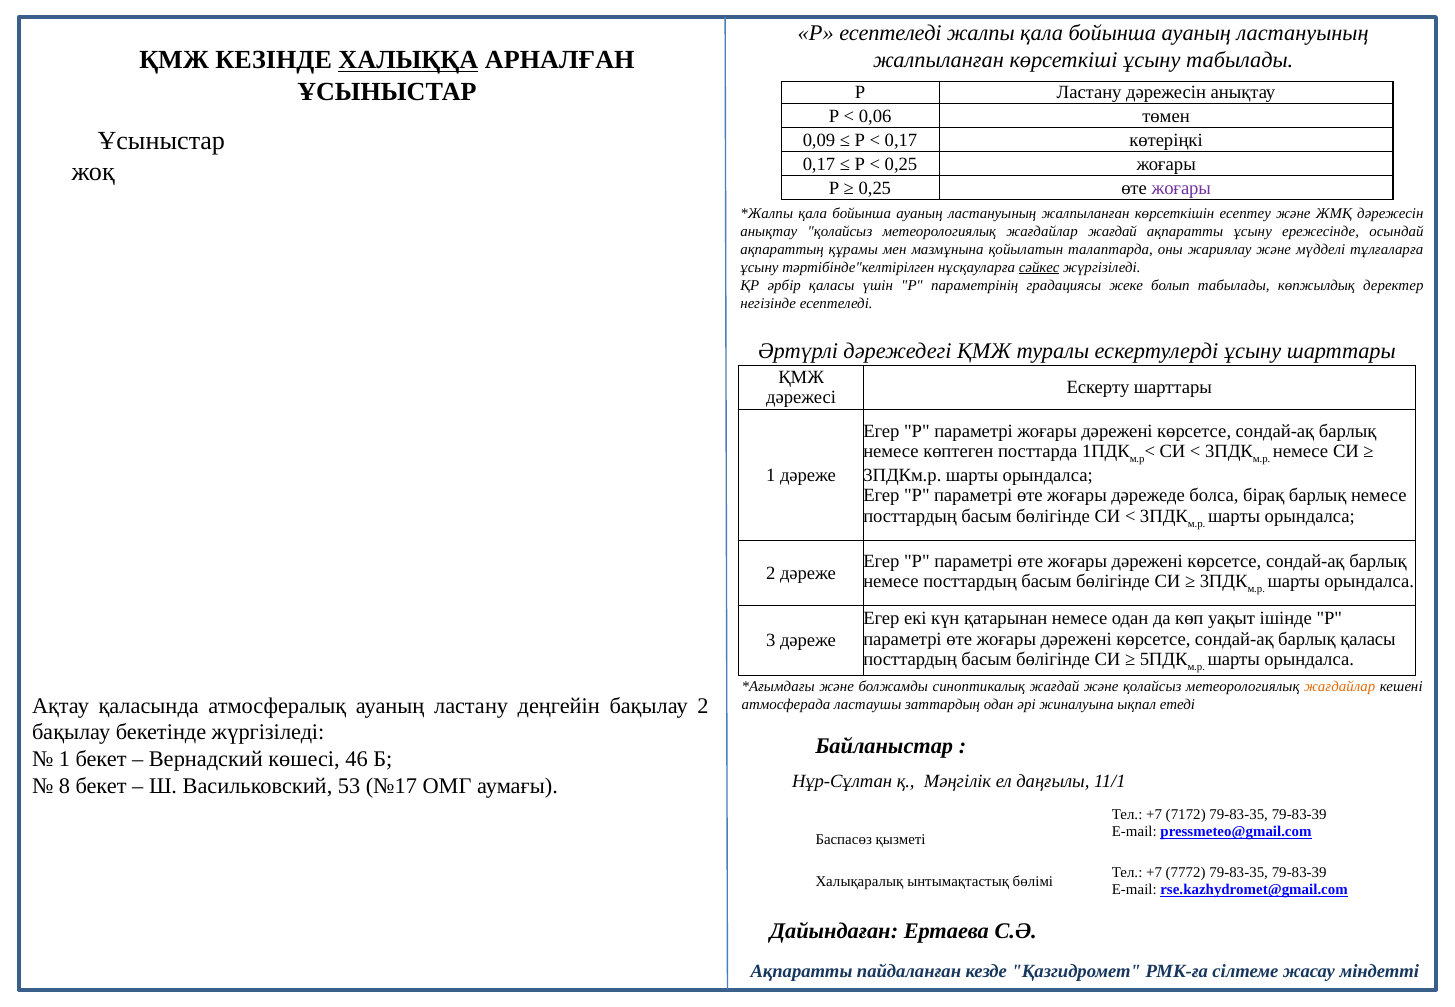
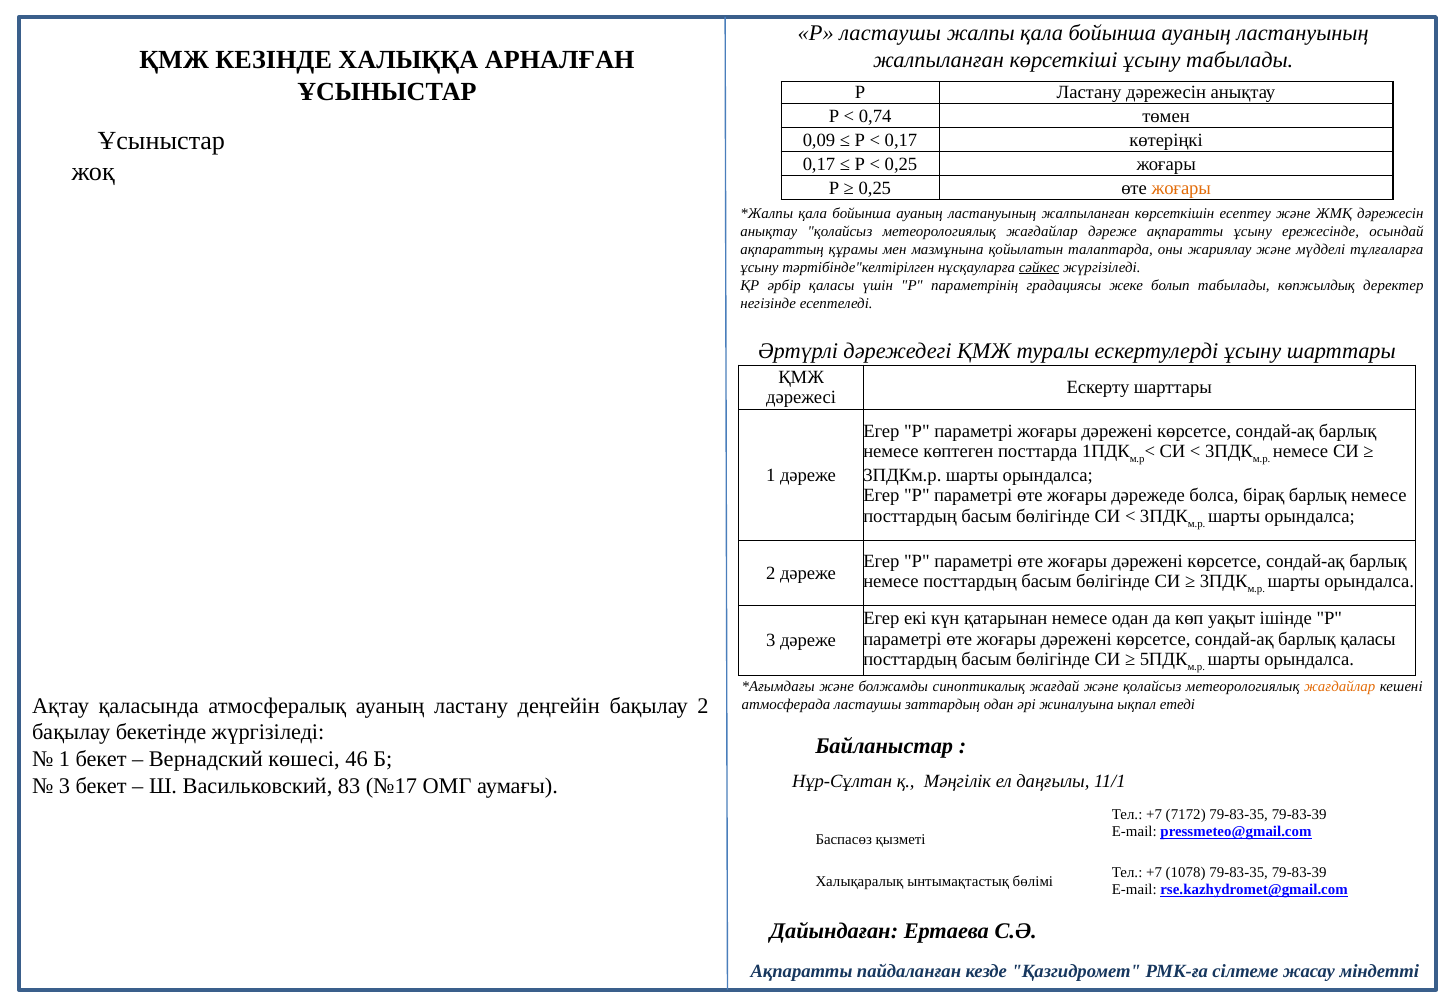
Р есептеледі: есептеледі -> ластаушы
ХАЛЫҚҚА underline: present -> none
0,06: 0,06 -> 0,74
жоғары at (1181, 188) colour: purple -> orange
жағдайлар жағдай: жағдай -> дәреже
8 at (64, 787): 8 -> 3
53: 53 -> 83
7772: 7772 -> 1078
